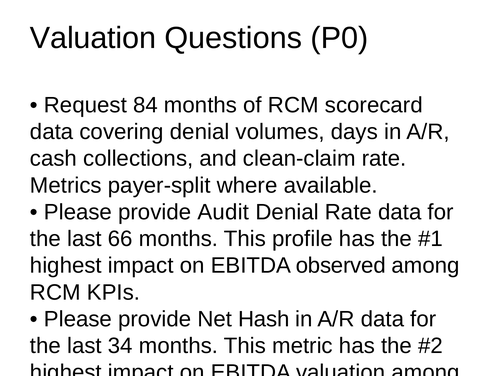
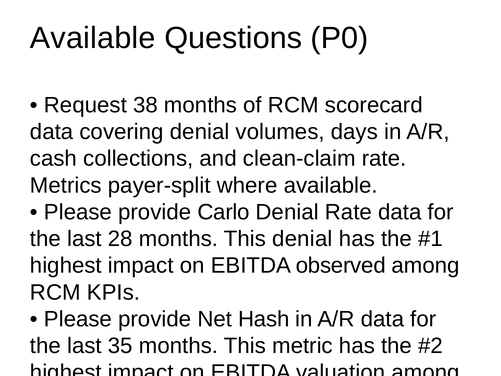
Valuation at (93, 38): Valuation -> Available
84: 84 -> 38
Audit: Audit -> Carlo
66: 66 -> 28
This profile: profile -> denial
34: 34 -> 35
